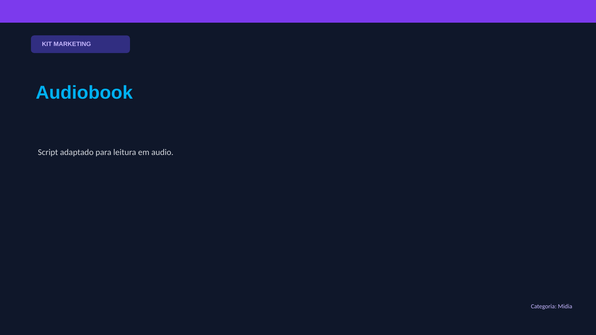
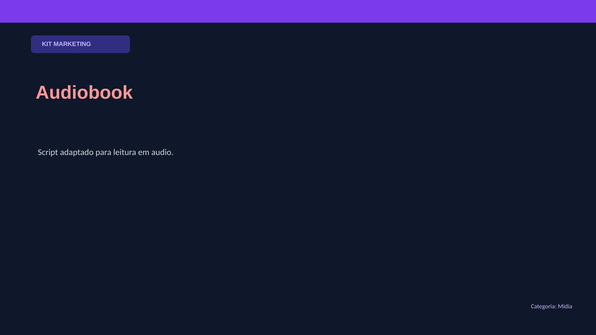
Audiobook colour: light blue -> pink
